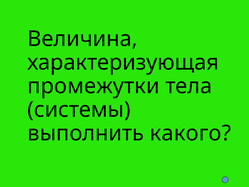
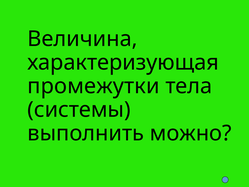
какого: какого -> можно
